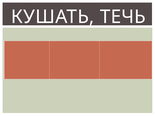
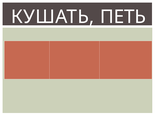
ТЕЧЬ: ТЕЧЬ -> ПЕТЬ
